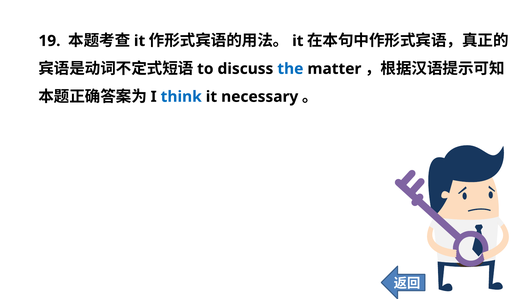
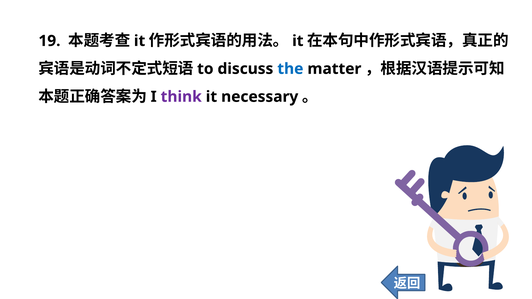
think colour: blue -> purple
